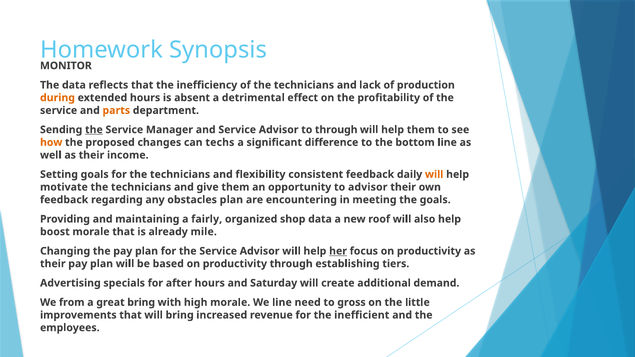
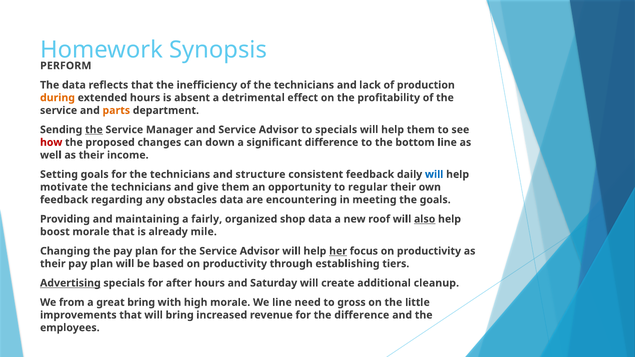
MONITOR: MONITOR -> PERFORM
to through: through -> specials
how colour: orange -> red
techs: techs -> down
flexibility: flexibility -> structure
will at (434, 174) colour: orange -> blue
to advisor: advisor -> regular
obstacles plan: plan -> data
also underline: none -> present
Advertising underline: none -> present
demand: demand -> cleanup
the inefficient: inefficient -> difference
